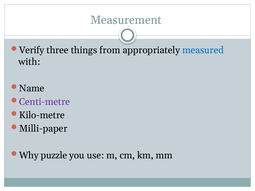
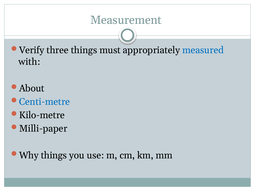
from: from -> must
Name: Name -> About
Centi-metre colour: purple -> blue
Why puzzle: puzzle -> things
